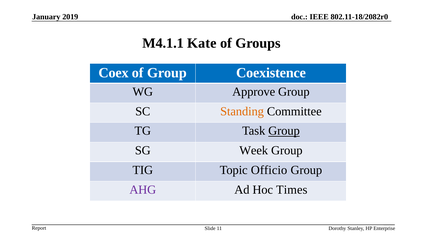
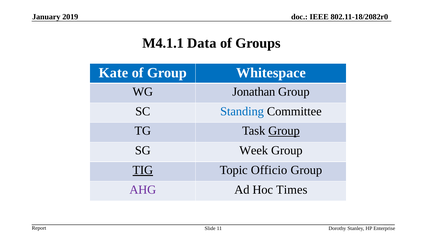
Kate: Kate -> Data
Coex: Coex -> Kate
Coexistence: Coexistence -> Whitespace
Approve: Approve -> Jonathan
Standing colour: orange -> blue
TIG underline: none -> present
